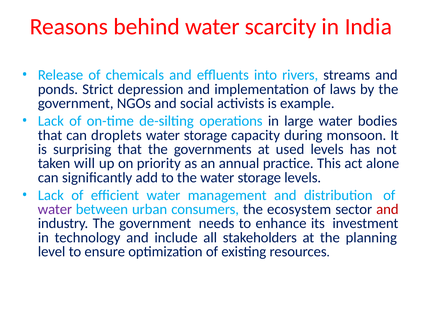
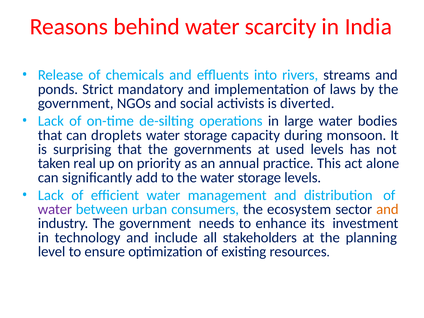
depression: depression -> mandatory
example: example -> diverted
will: will -> real
and at (387, 209) colour: red -> orange
